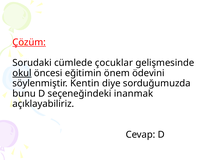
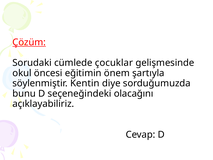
okul underline: present -> none
ödevini: ödevini -> şartıyla
inanmak: inanmak -> olacağını
